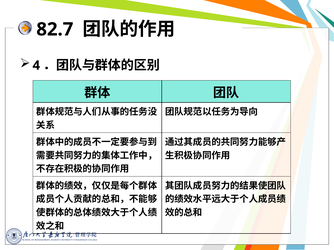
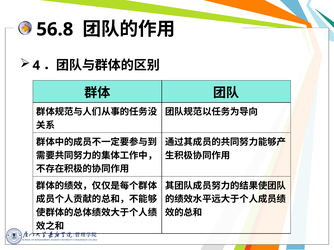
82.7: 82.7 -> 56.8
